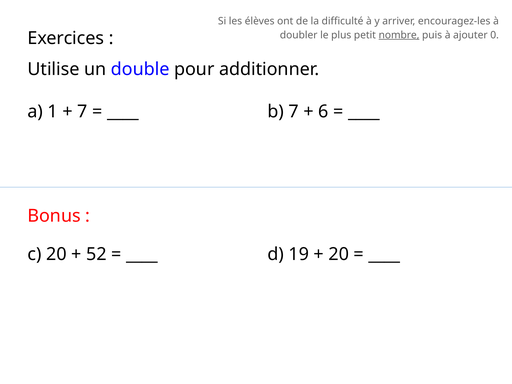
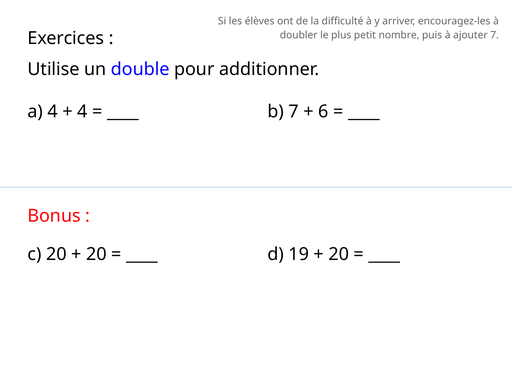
nombre underline: present -> none
ajouter 0: 0 -> 7
a 1: 1 -> 4
7 at (82, 112): 7 -> 4
52 at (96, 254): 52 -> 20
